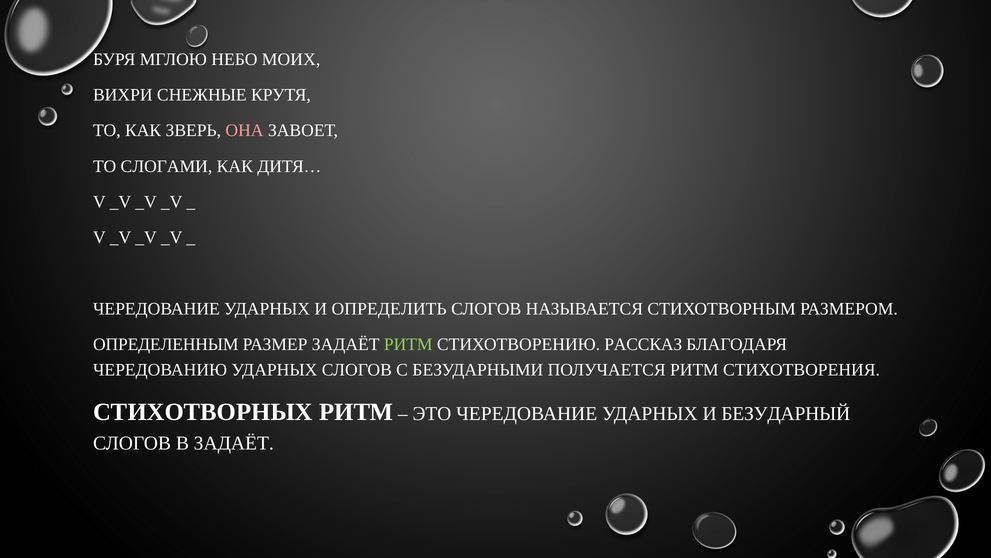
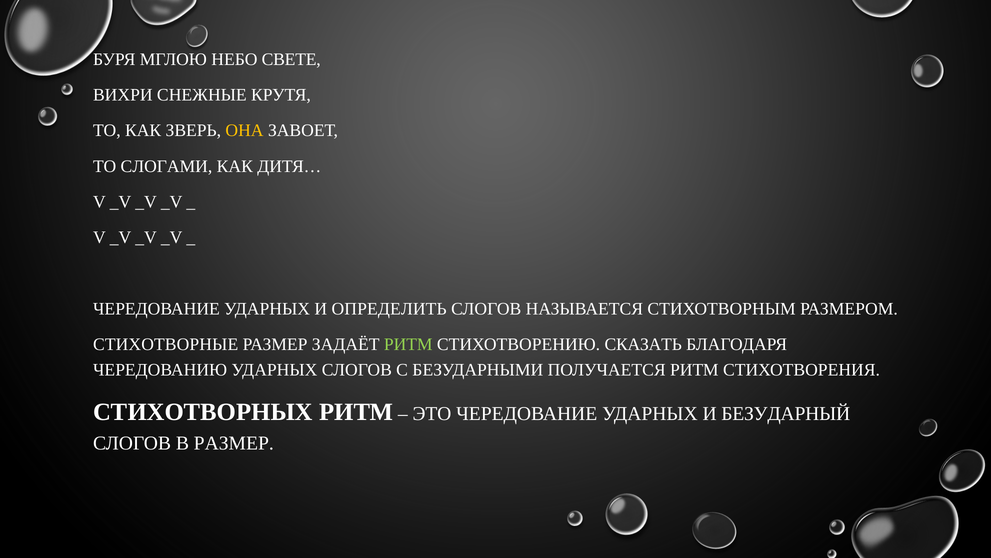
МОИХ: МОИХ -> СВЕТЕ
ОНА colour: pink -> yellow
ОПРЕДЕЛЕННЫМ: ОПРЕДЕЛЕННЫМ -> СТИХОТВОРНЫЕ
РАССКАЗ: РАССКАЗ -> СКАЗАТЬ
В ЗАДАЁТ: ЗАДАЁТ -> РАЗМЕР
